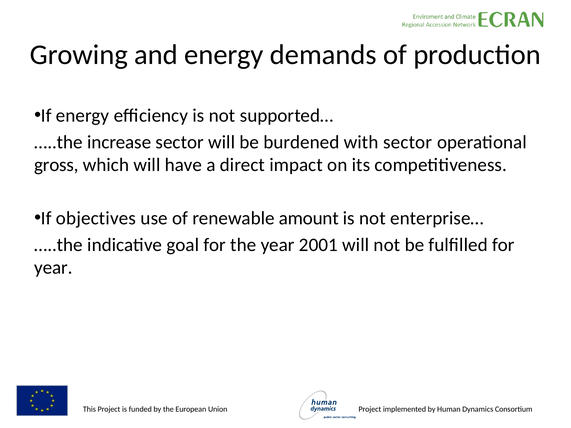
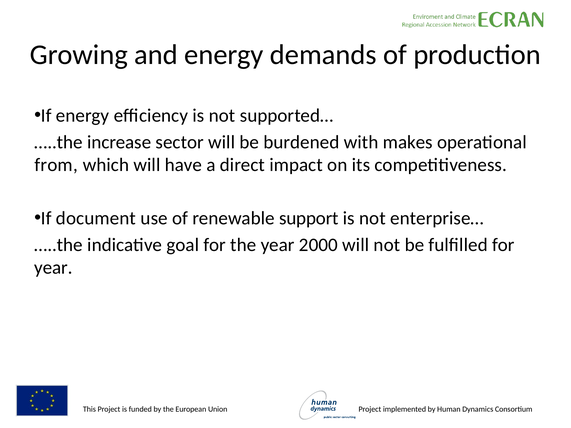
with sector: sector -> makes
gross: gross -> from
objectives: objectives -> document
amount: amount -> support
2001: 2001 -> 2000
